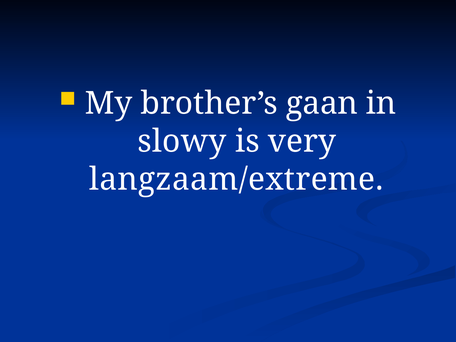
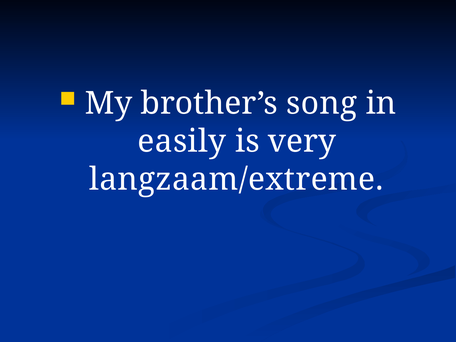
gaan: gaan -> song
slowy: slowy -> easily
